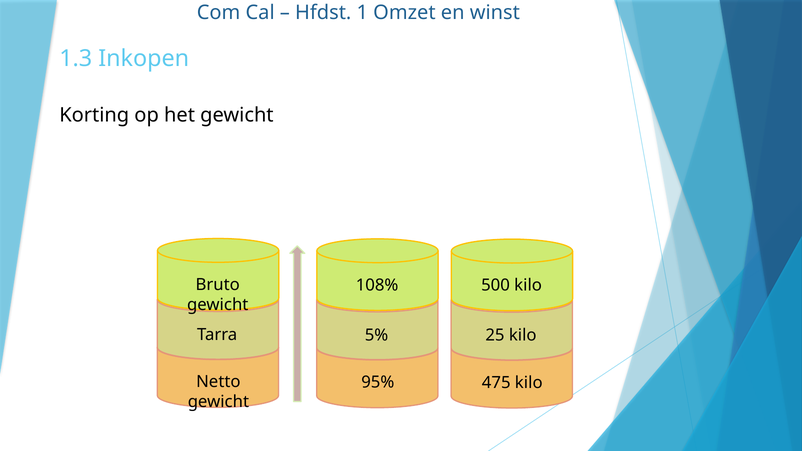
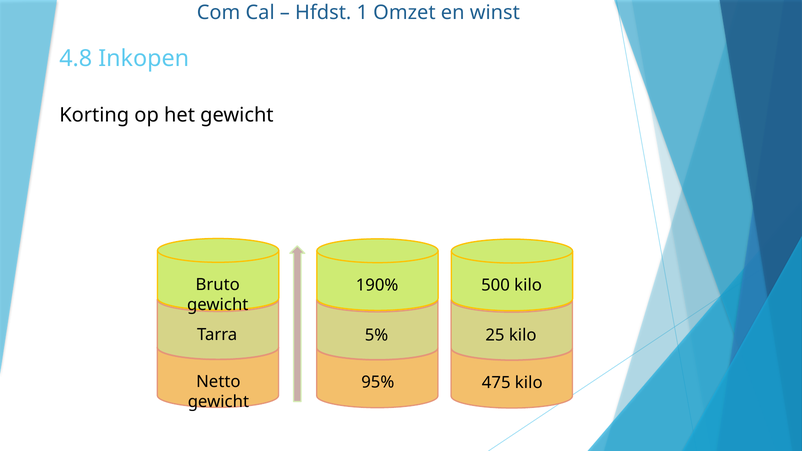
1.3: 1.3 -> 4.8
108%: 108% -> 190%
